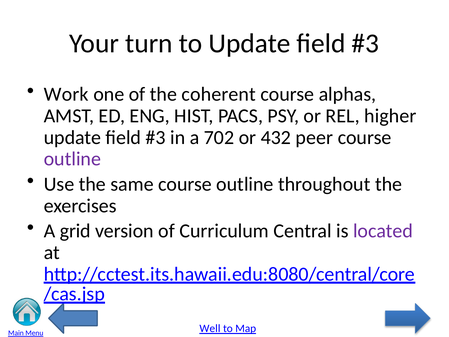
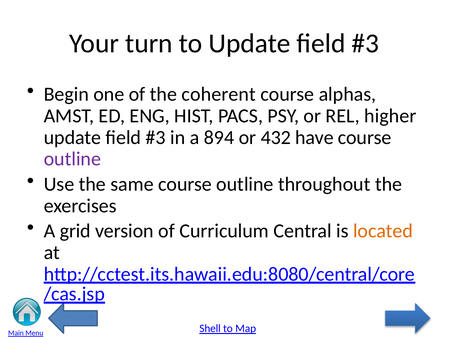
Work: Work -> Begin
702: 702 -> 894
peer: peer -> have
located colour: purple -> orange
Well: Well -> Shell
